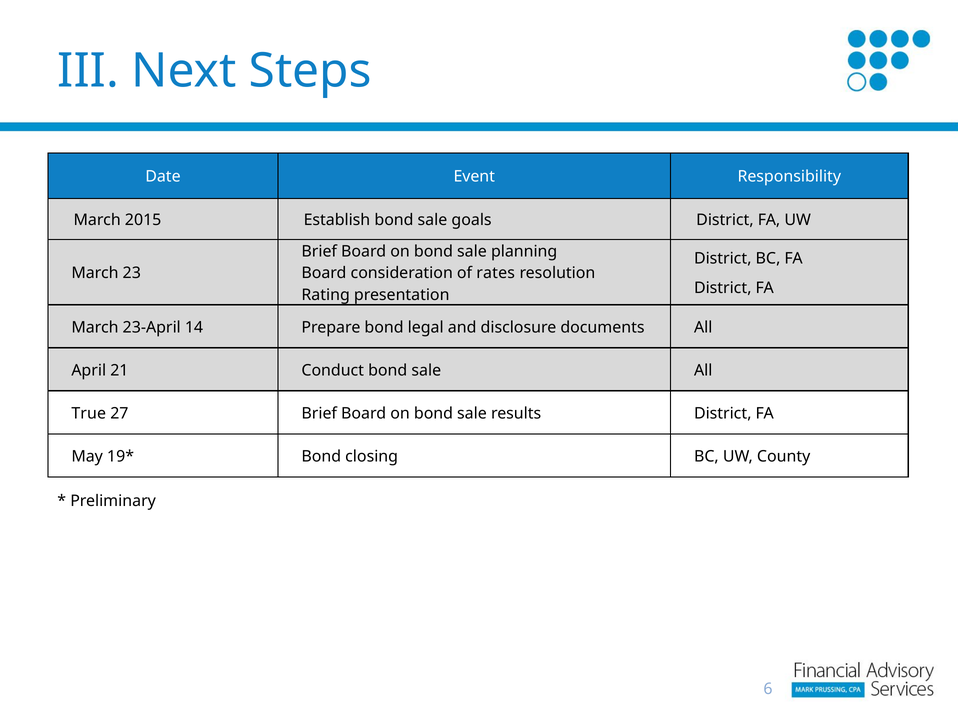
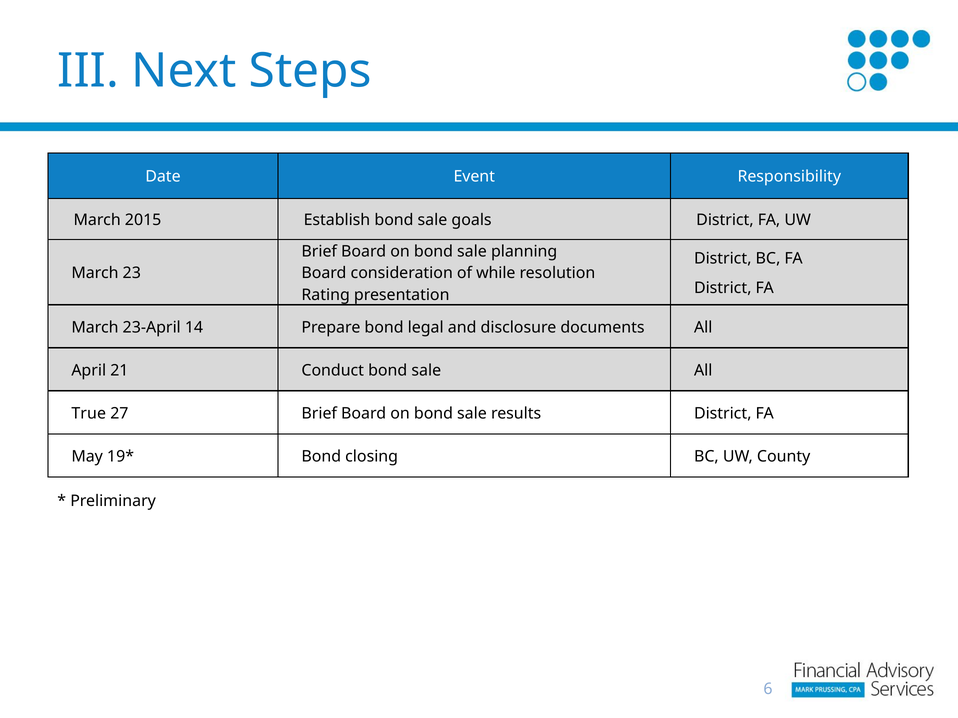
rates: rates -> while
